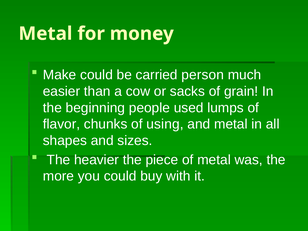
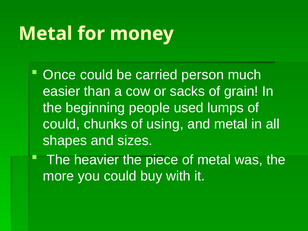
Make: Make -> Once
flavor at (61, 124): flavor -> could
